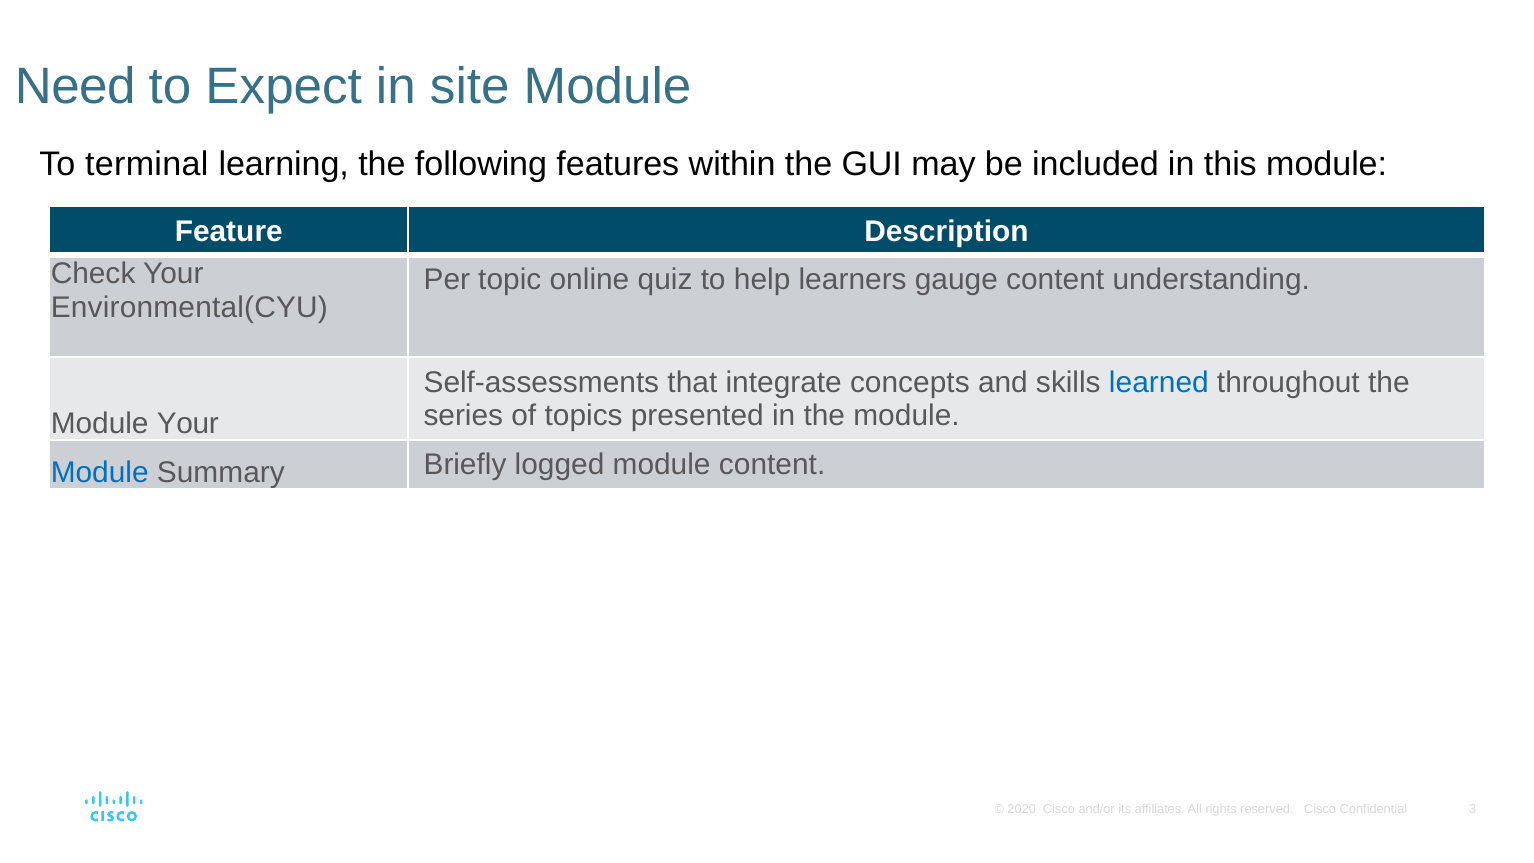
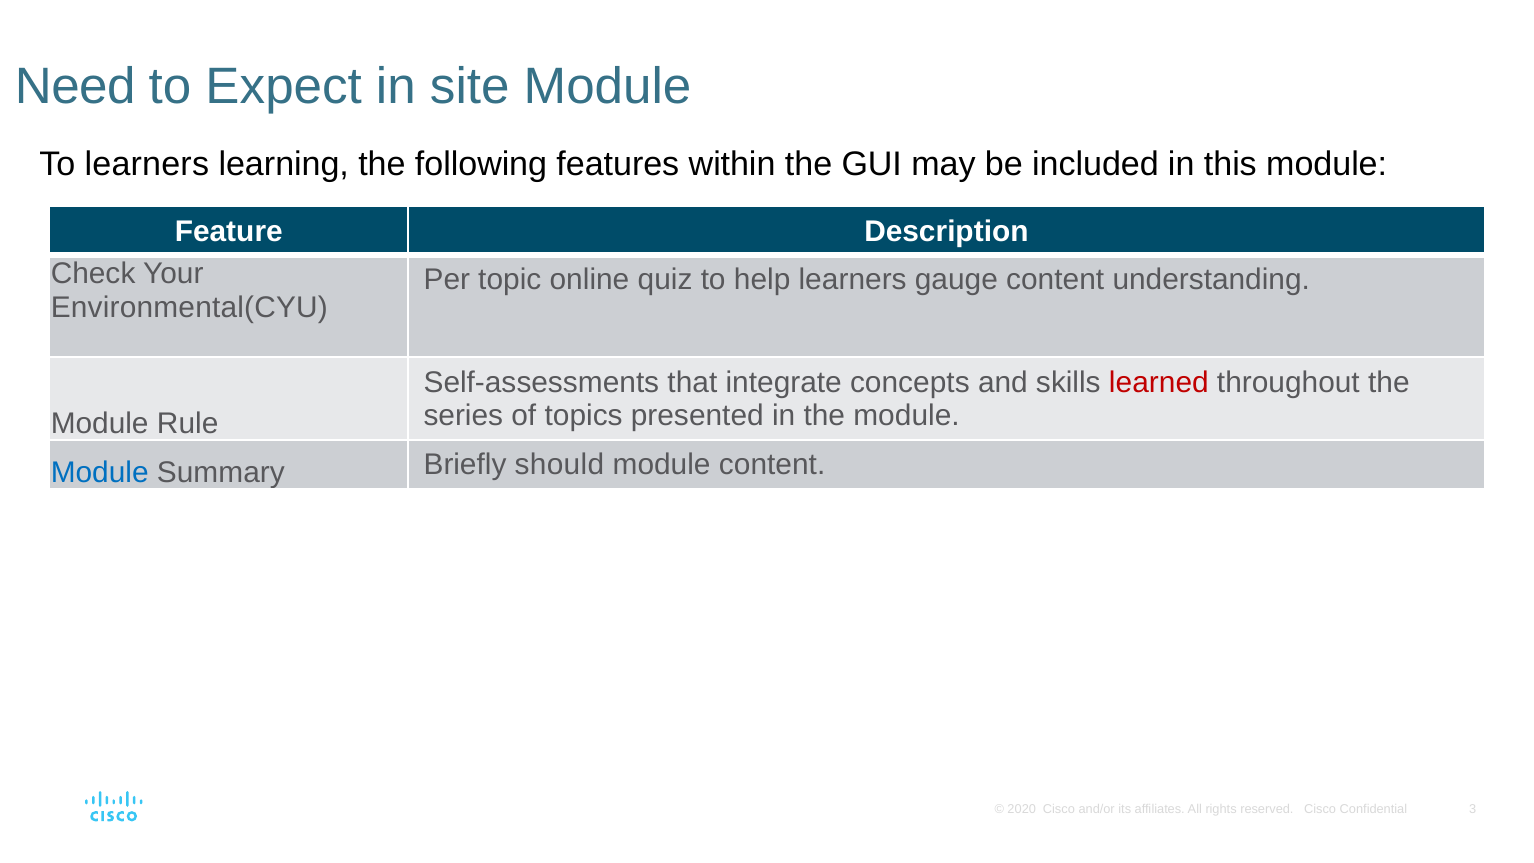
To terminal: terminal -> learners
learned colour: blue -> red
Module Your: Your -> Rule
logged: logged -> should
